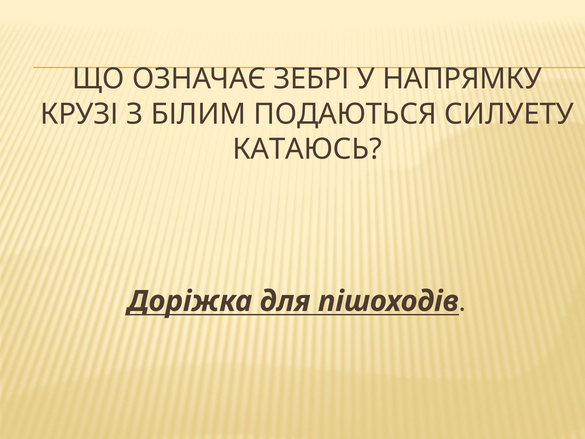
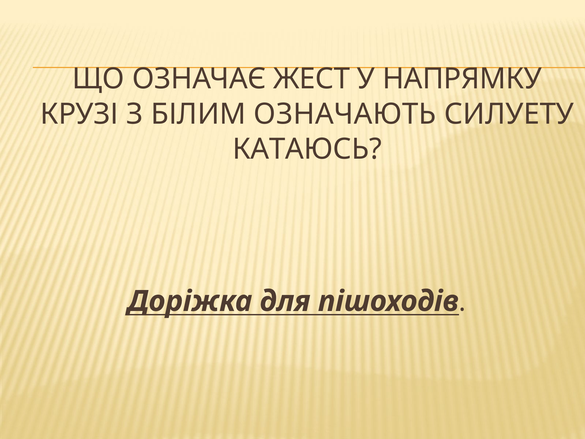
ЗЕБРІ: ЗЕБРІ -> ЖЕСТ
ПОДАЮТЬСЯ: ПОДАЮТЬСЯ -> ОЗНАЧАЮТЬ
